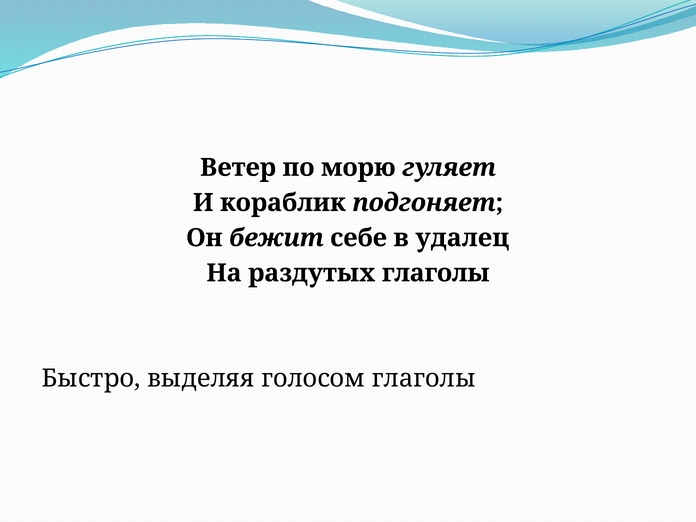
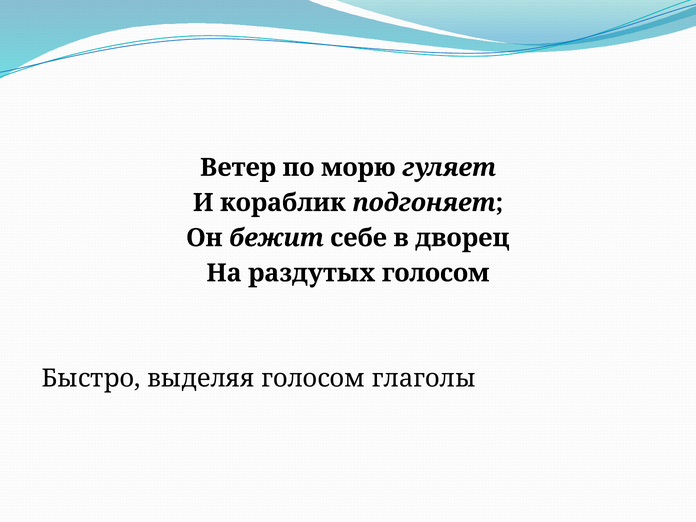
удалец: удалец -> дворец
раздутых глаголы: глаголы -> голосом
